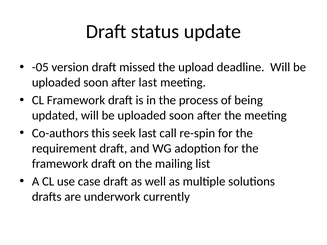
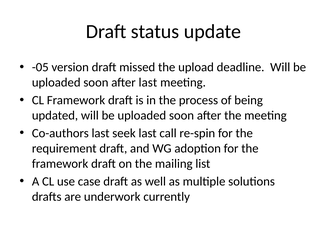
Co-authors this: this -> last
